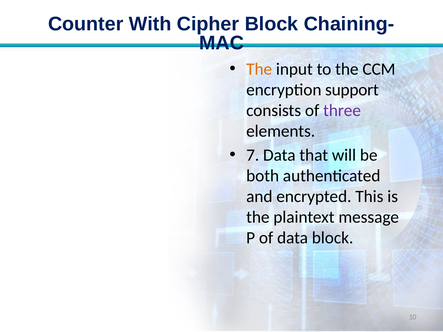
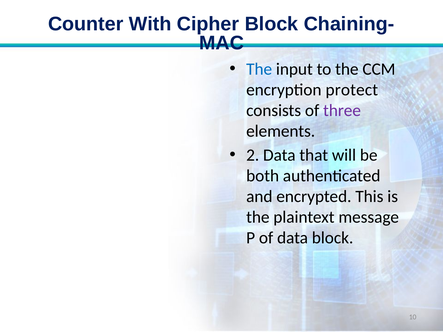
The at (259, 69) colour: orange -> blue
support: support -> protect
7: 7 -> 2
